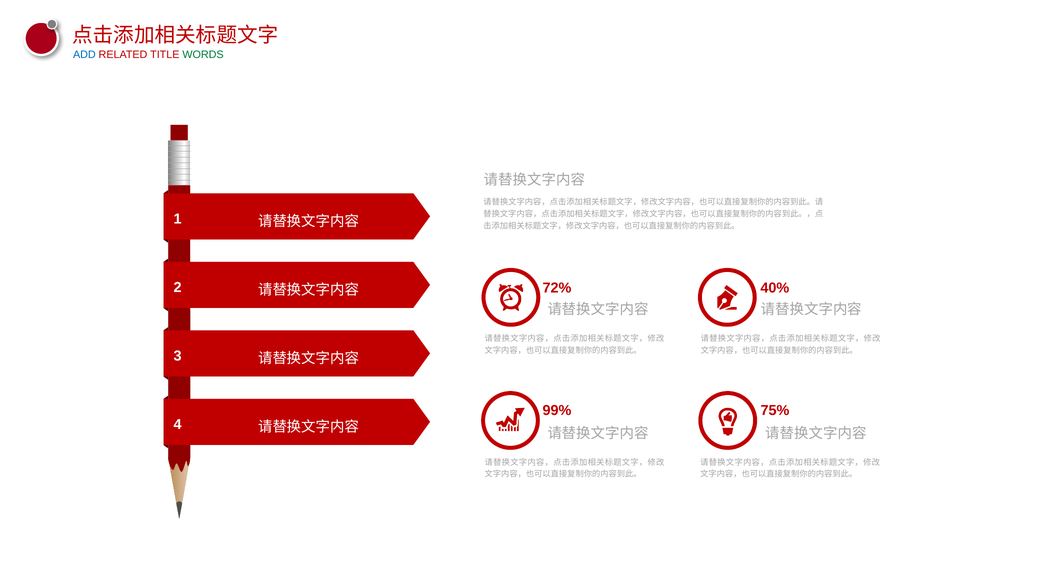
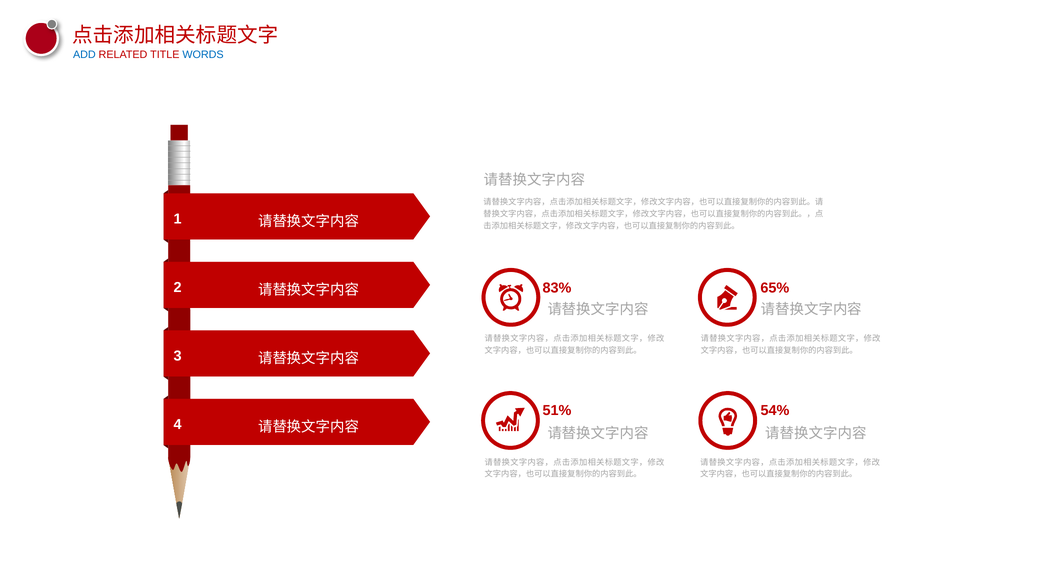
WORDS colour: green -> blue
72%: 72% -> 83%
40%: 40% -> 65%
99%: 99% -> 51%
75%: 75% -> 54%
